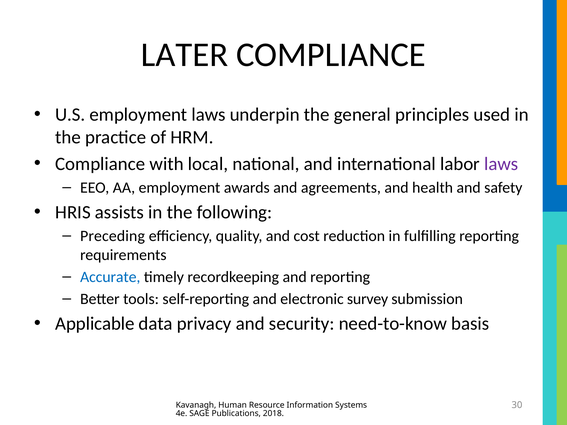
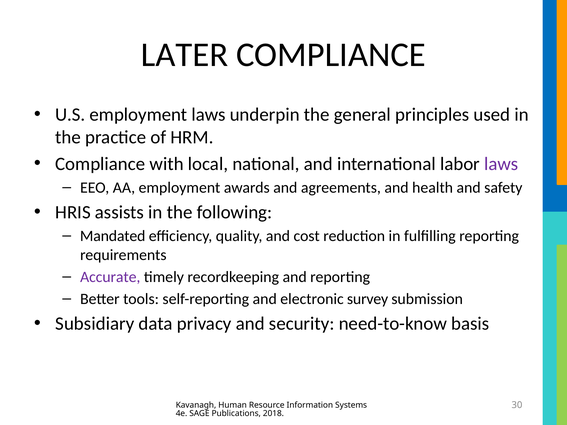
Preceding: Preceding -> Mandated
Accurate colour: blue -> purple
Applicable: Applicable -> Subsidiary
